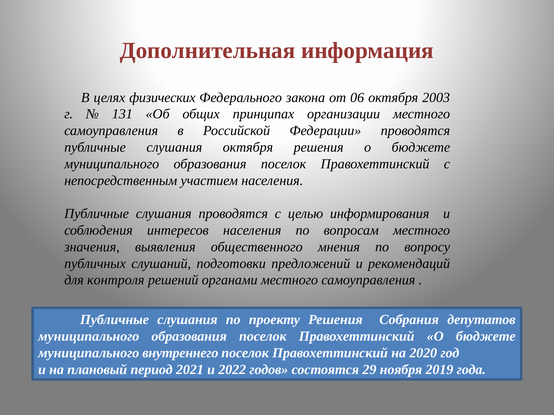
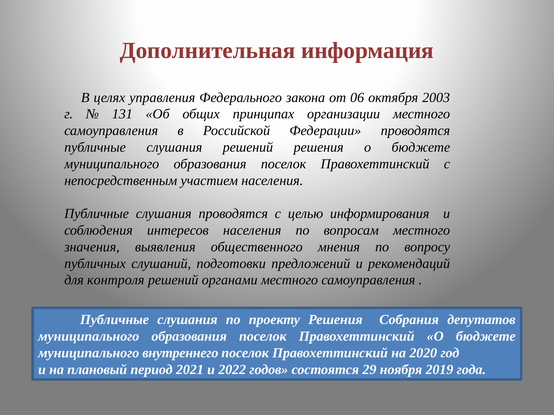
физических: физических -> управления
слушания октября: октября -> решений
